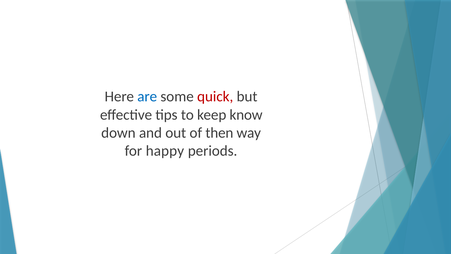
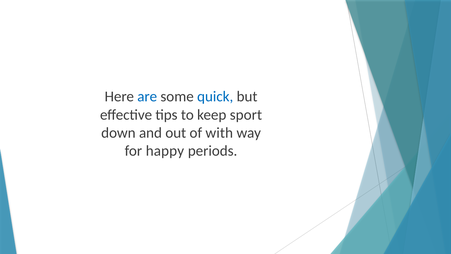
quick colour: red -> blue
know: know -> sport
then: then -> with
